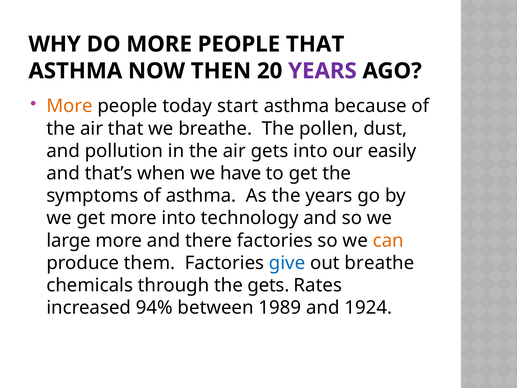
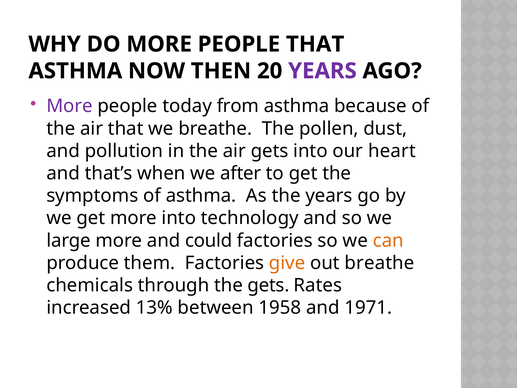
More at (70, 106) colour: orange -> purple
start: start -> from
easily: easily -> heart
have: have -> after
there: there -> could
give colour: blue -> orange
94%: 94% -> 13%
1989: 1989 -> 1958
1924: 1924 -> 1971
